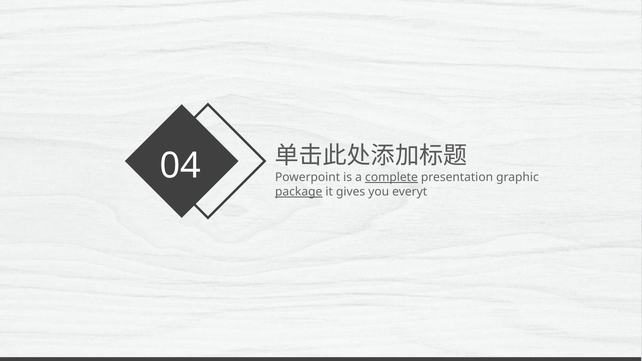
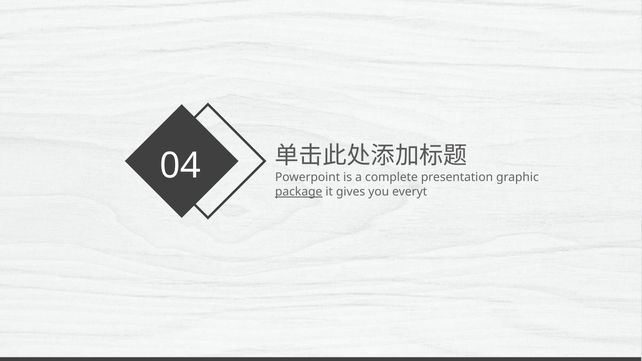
complete underline: present -> none
